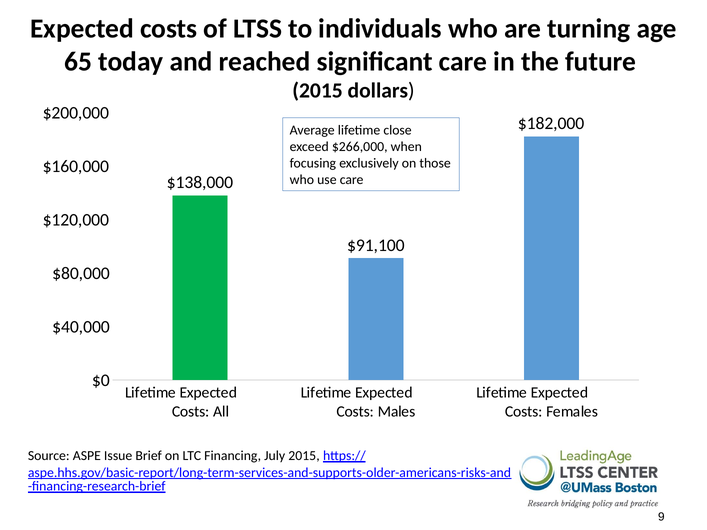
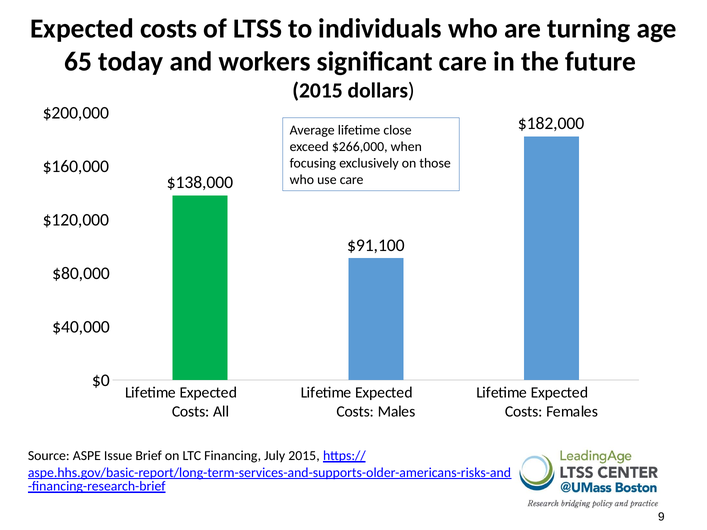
reached: reached -> workers
